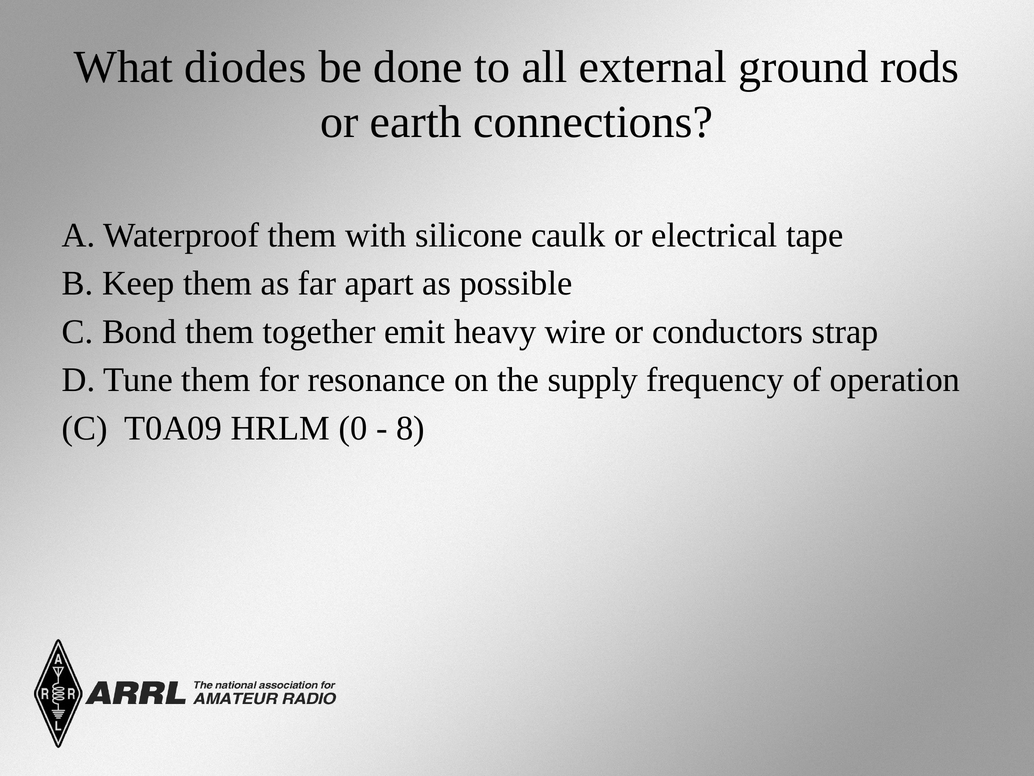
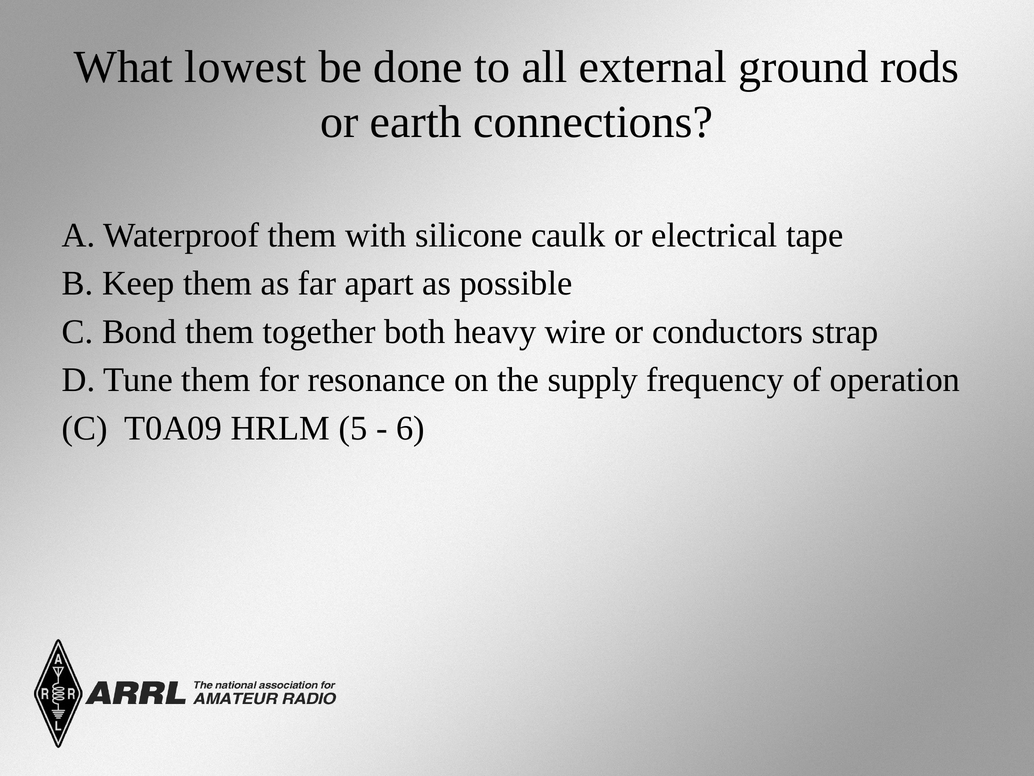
diodes: diodes -> lowest
emit: emit -> both
0: 0 -> 5
8: 8 -> 6
